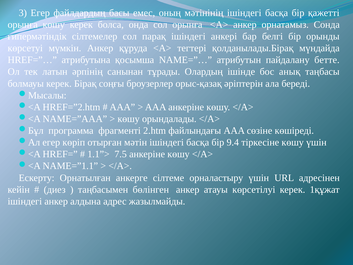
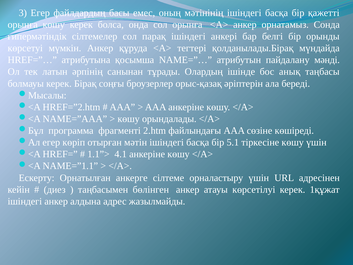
бетте: бетте -> мәнді
9.4: 9.4 -> 5.1
7.5: 7.5 -> 4.1
